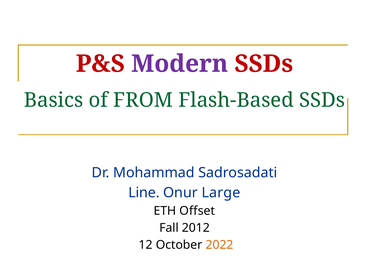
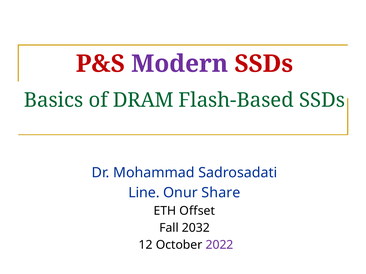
FROM: FROM -> DRAM
Large: Large -> Share
2012: 2012 -> 2032
2022 colour: orange -> purple
